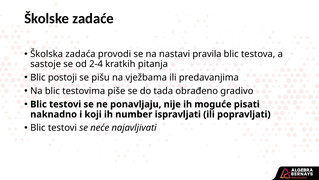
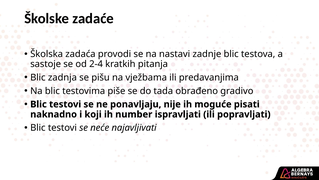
pravila: pravila -> zadnje
postoji: postoji -> zadnja
